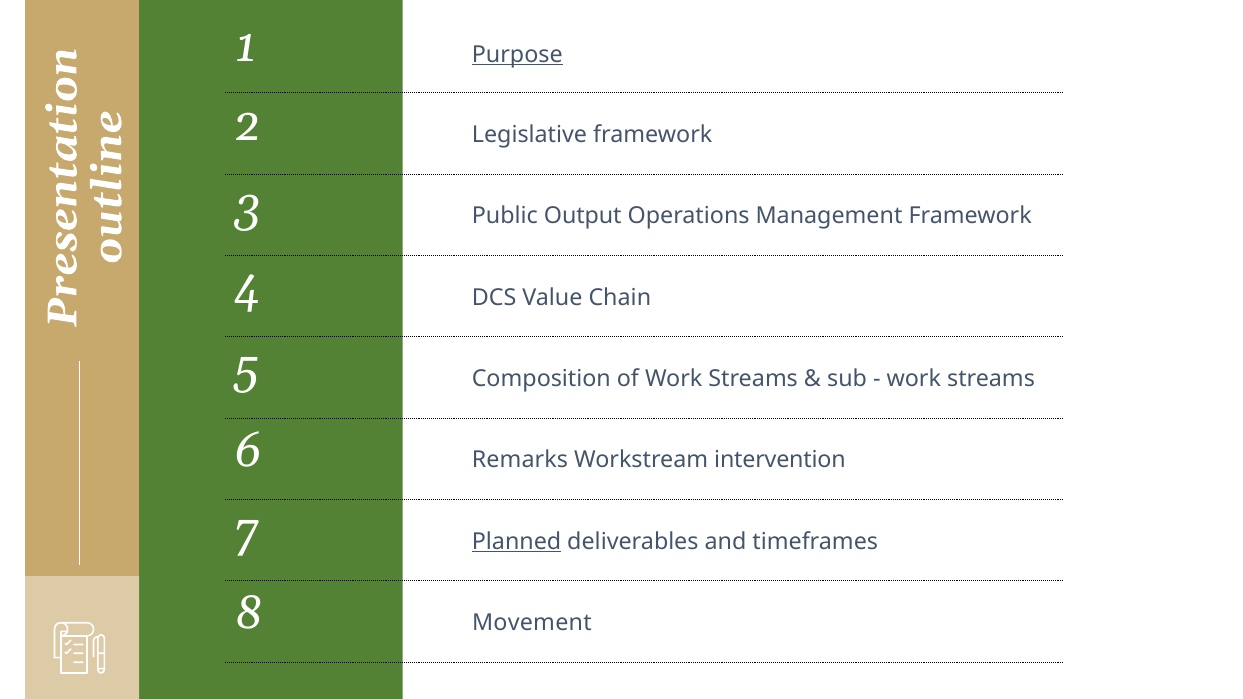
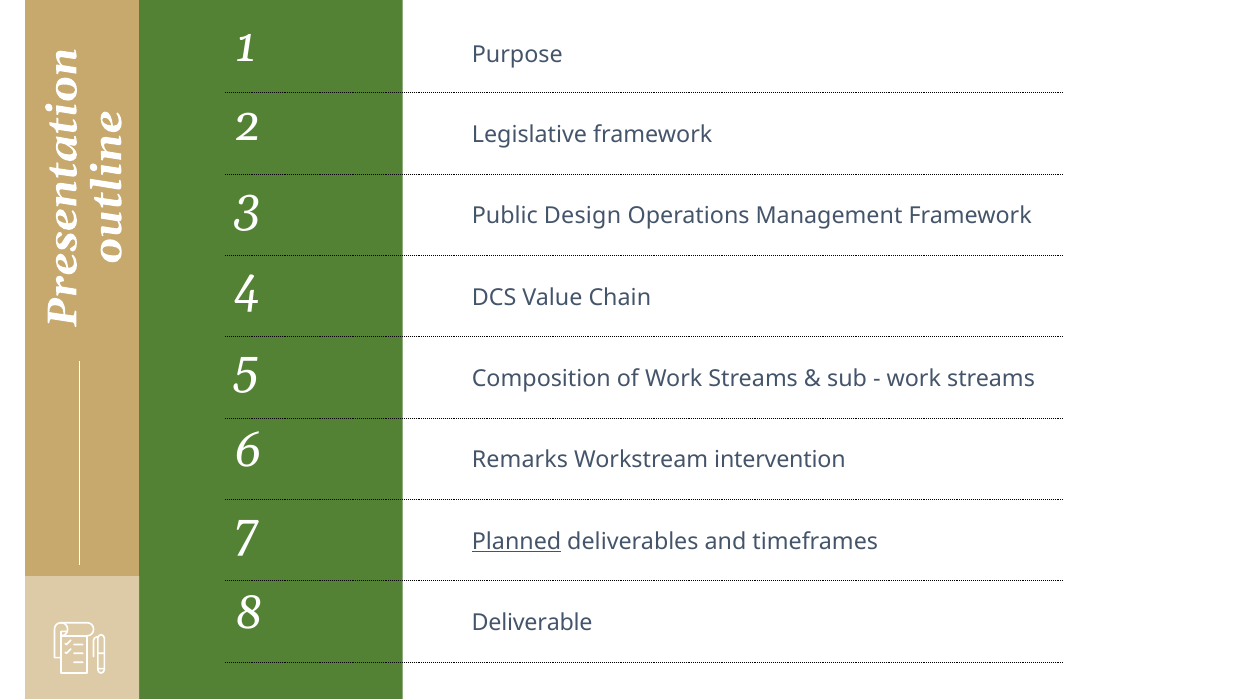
Purpose underline: present -> none
Output: Output -> Design
Movement: Movement -> Deliverable
